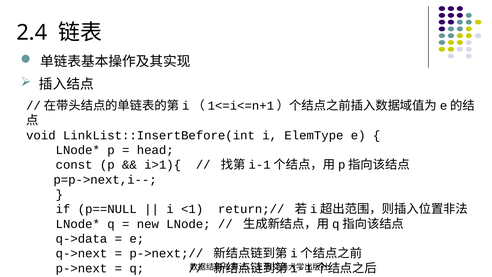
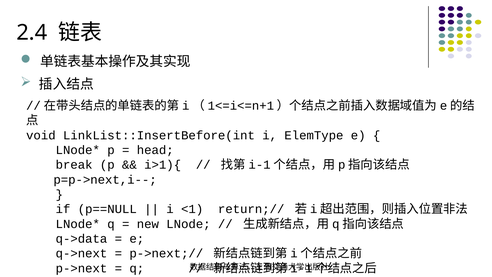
const: const -> break
